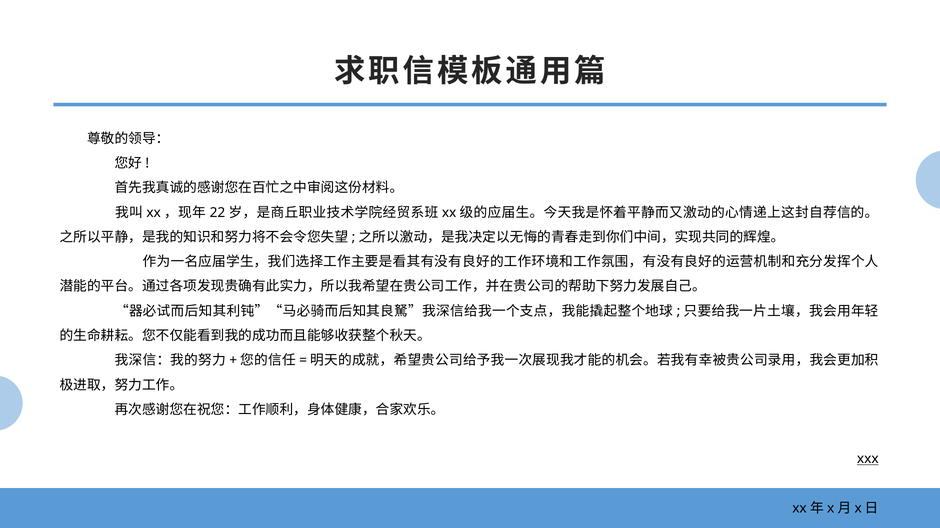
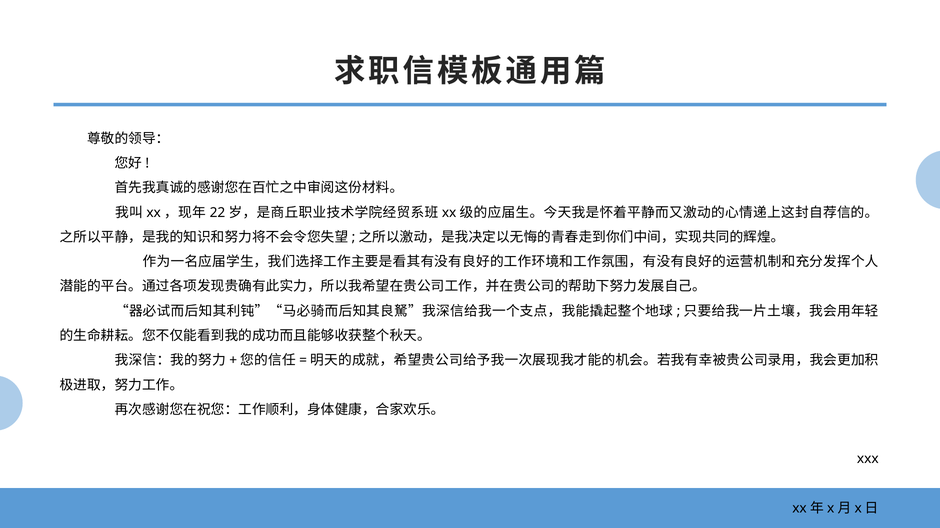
xxx underline: present -> none
